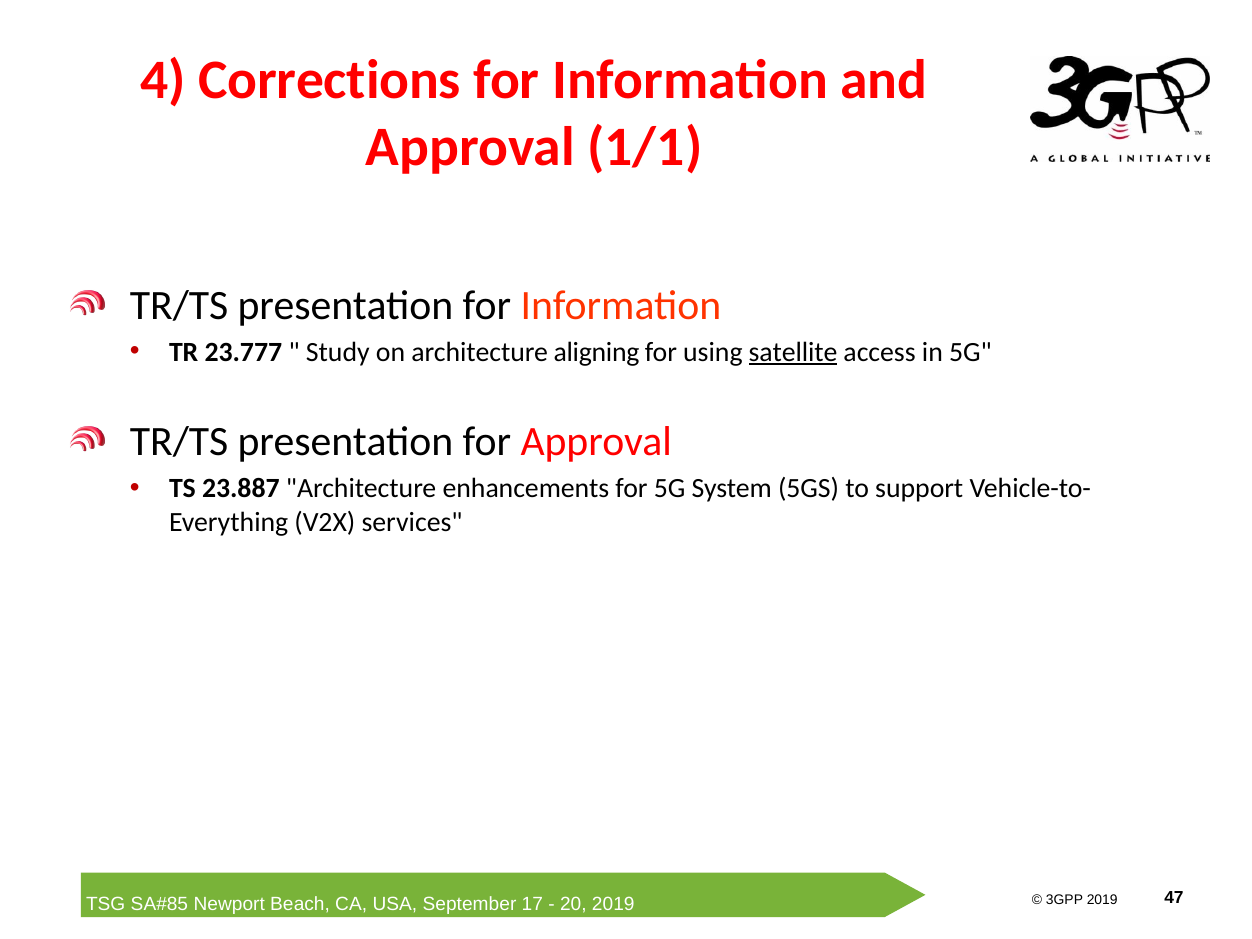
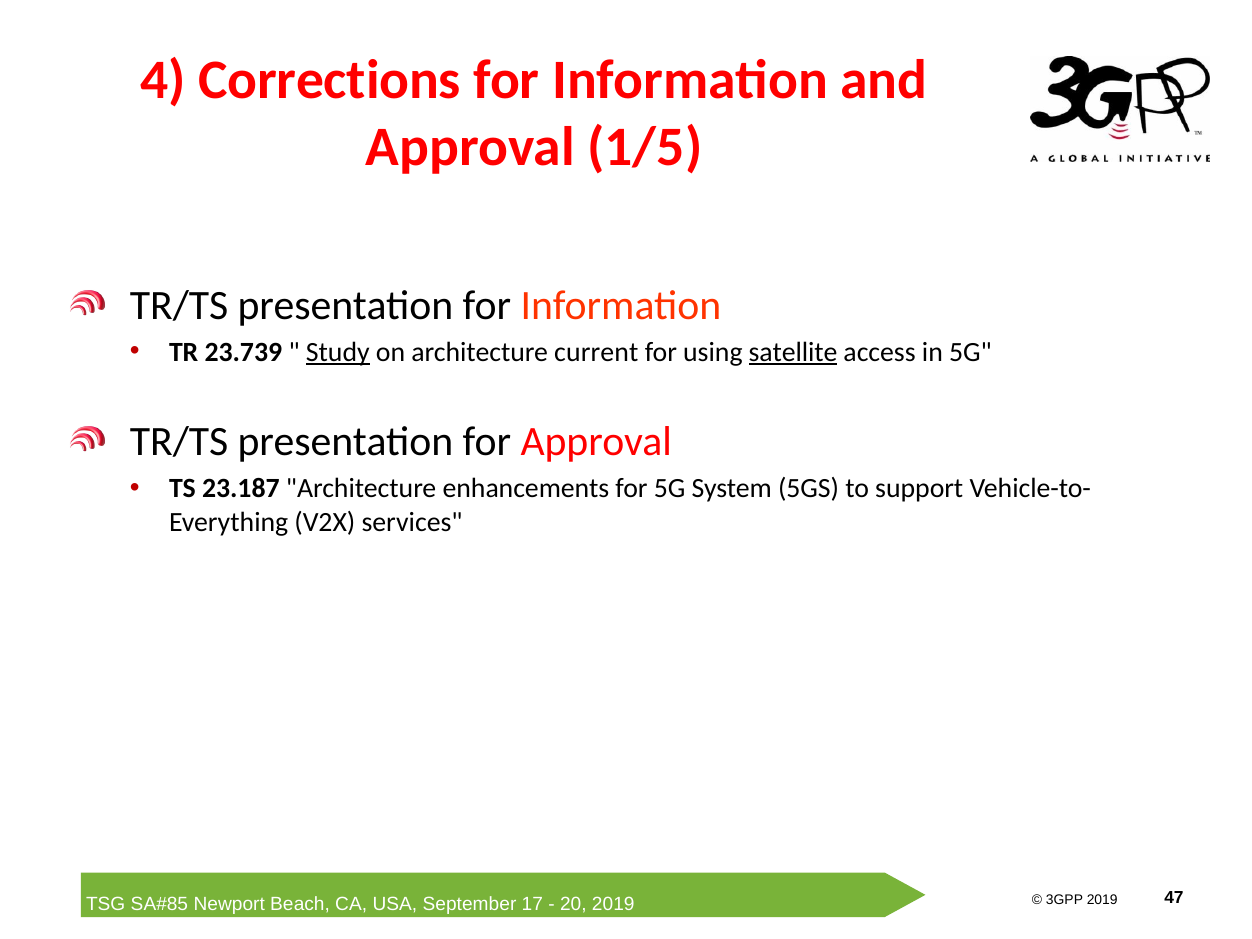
1/1: 1/1 -> 1/5
23.777: 23.777 -> 23.739
Study underline: none -> present
aligning: aligning -> current
23.887: 23.887 -> 23.187
